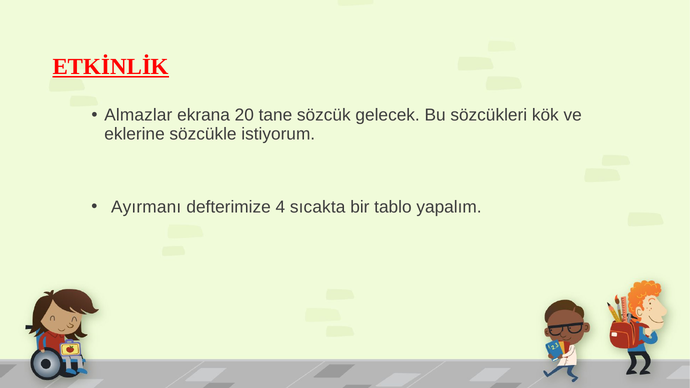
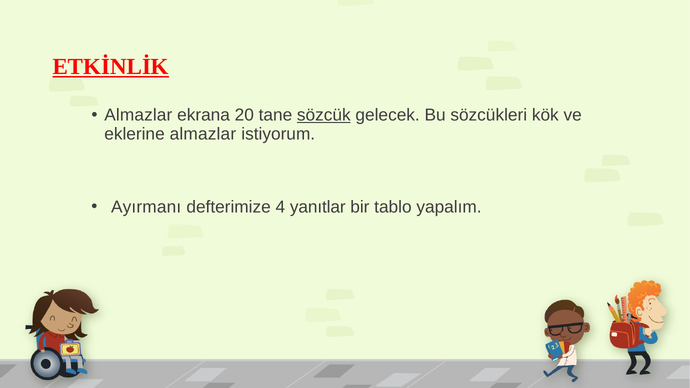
sözcük underline: none -> present
eklerine sözcükle: sözcükle -> almazlar
sıcakta: sıcakta -> yanıtlar
